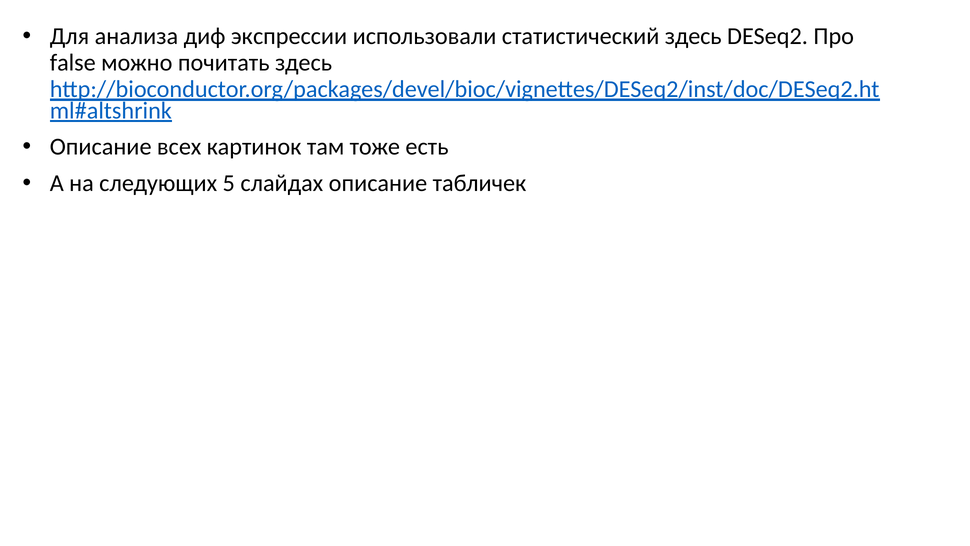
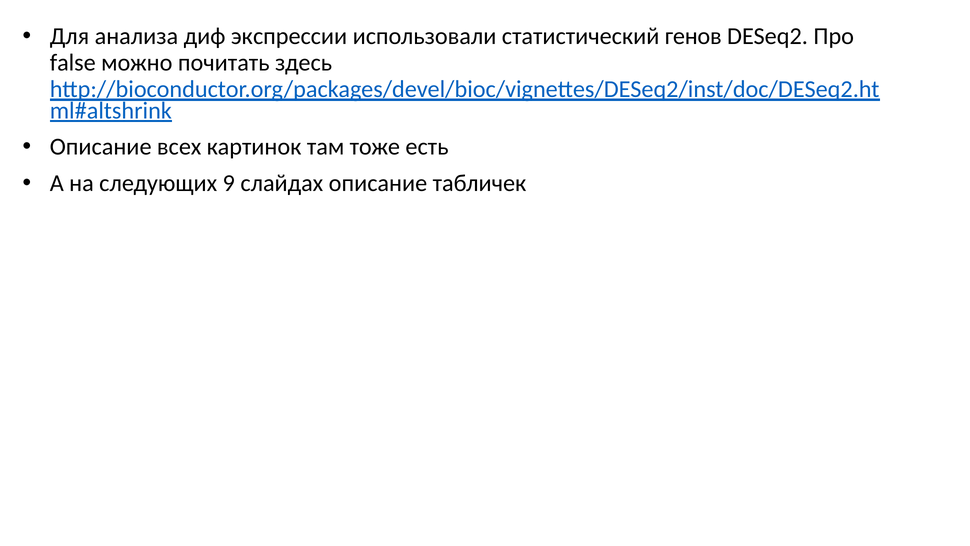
статистический здесь: здесь -> генов
5: 5 -> 9
